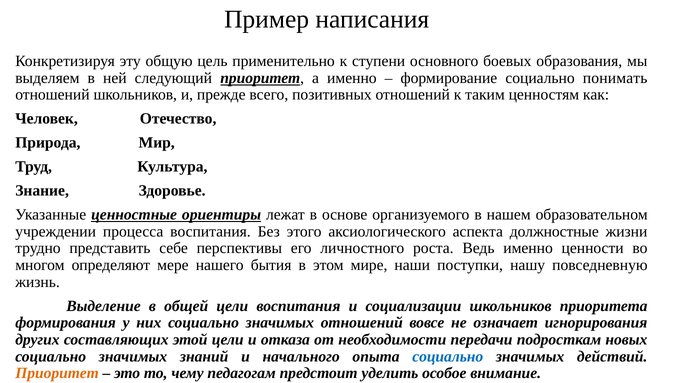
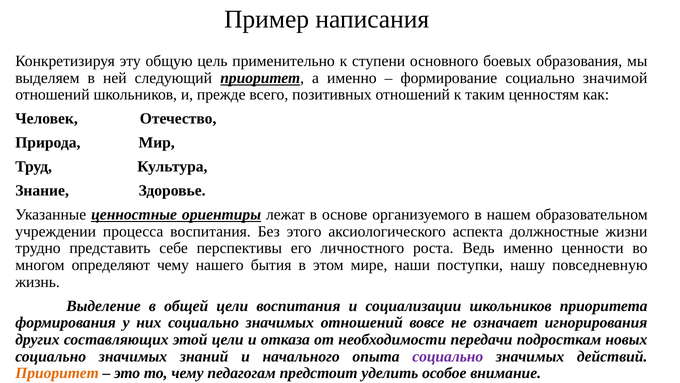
понимать: понимать -> значимой
определяют мере: мере -> чему
социально at (448, 356) colour: blue -> purple
